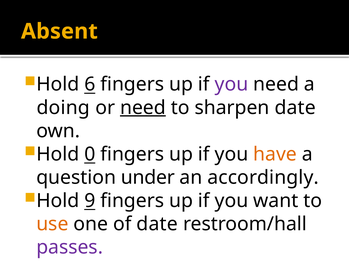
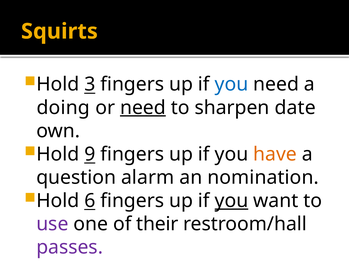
Absent: Absent -> Squirts
6: 6 -> 3
you at (231, 84) colour: purple -> blue
0: 0 -> 9
under: under -> alarm
accordingly: accordingly -> nomination
9: 9 -> 6
you at (231, 201) underline: none -> present
use colour: orange -> purple
of date: date -> their
